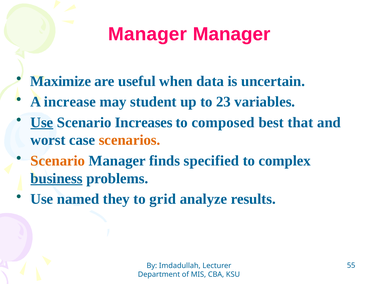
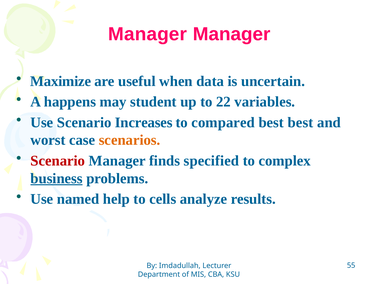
increase: increase -> happens
23: 23 -> 22
Use at (42, 122) underline: present -> none
composed: composed -> compared
best that: that -> best
Scenario at (58, 160) colour: orange -> red
they: they -> help
grid: grid -> cells
